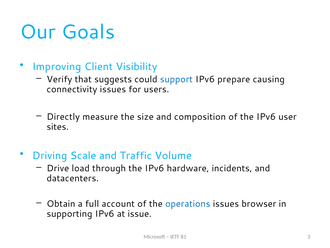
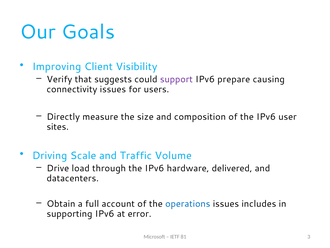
support colour: blue -> purple
incidents: incidents -> delivered
browser: browser -> includes
issue: issue -> error
